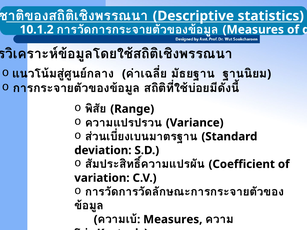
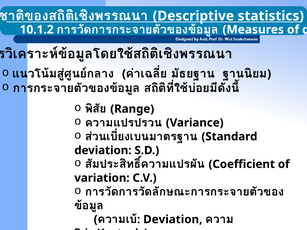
Measures at (173, 220): Measures -> Deviation
